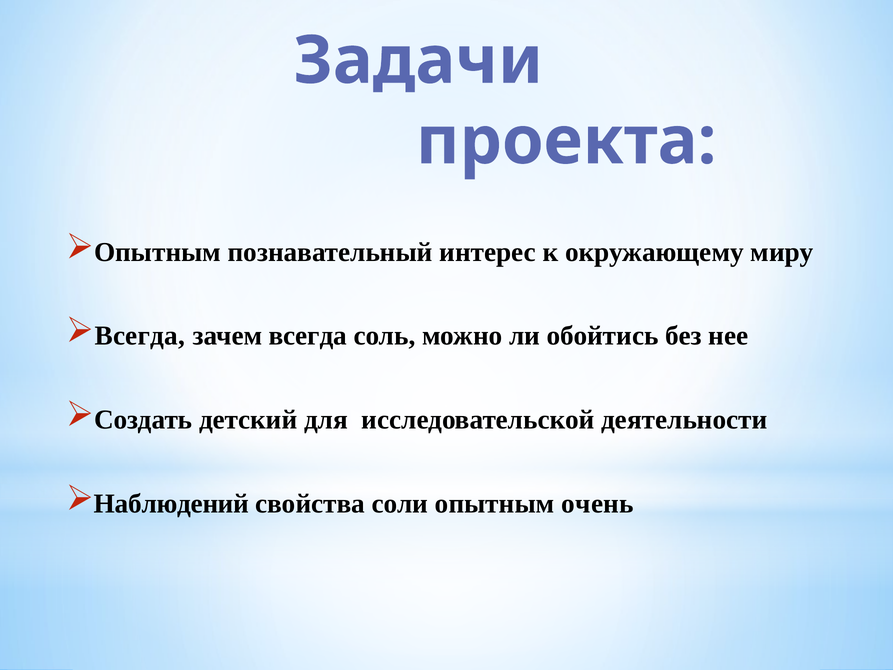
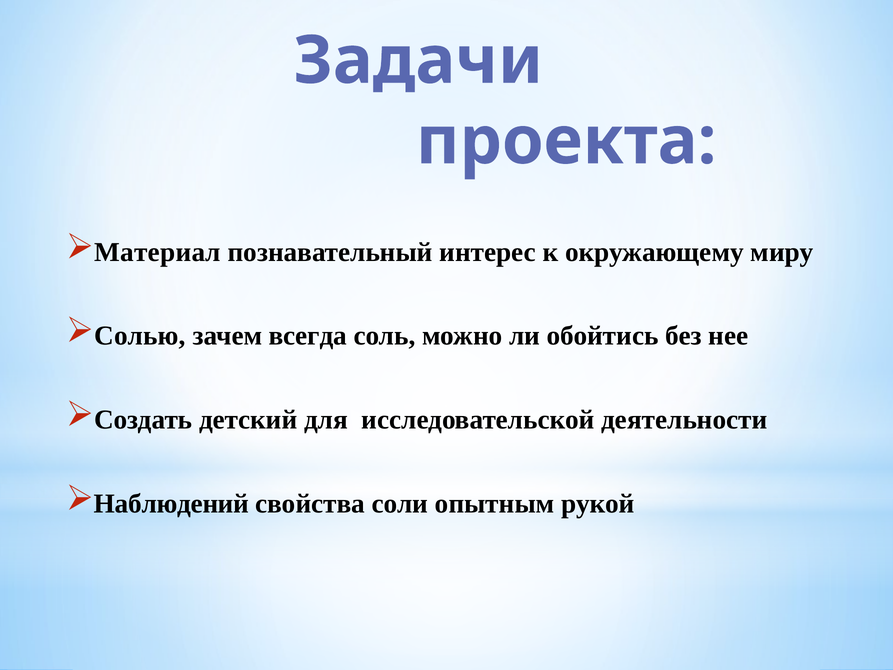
Опытным at (158, 252): Опытным -> Материал
Всегда at (140, 336): Всегда -> Солью
очень: очень -> рукой
